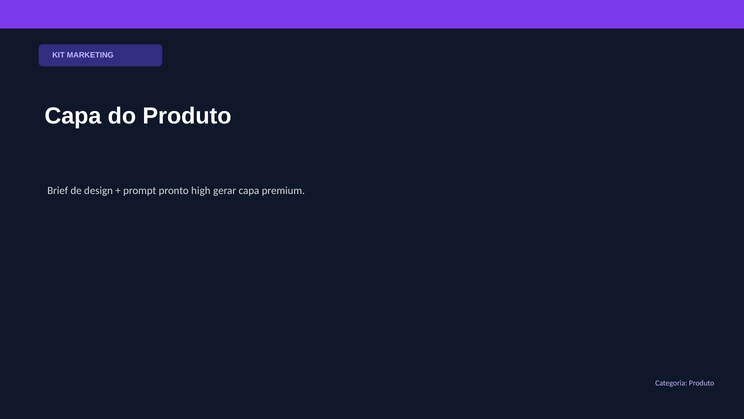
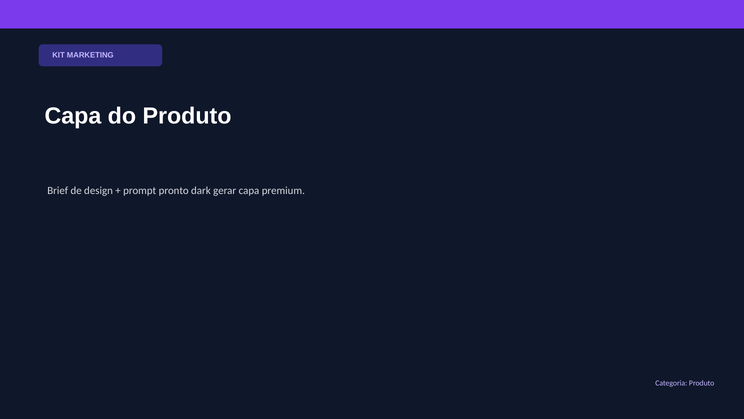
high: high -> dark
